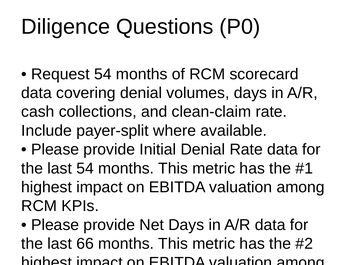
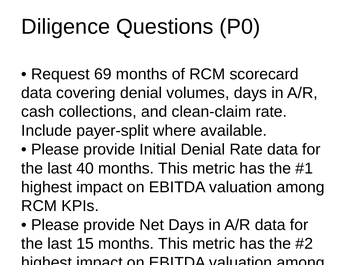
Request 54: 54 -> 69
last 54: 54 -> 40
66: 66 -> 15
